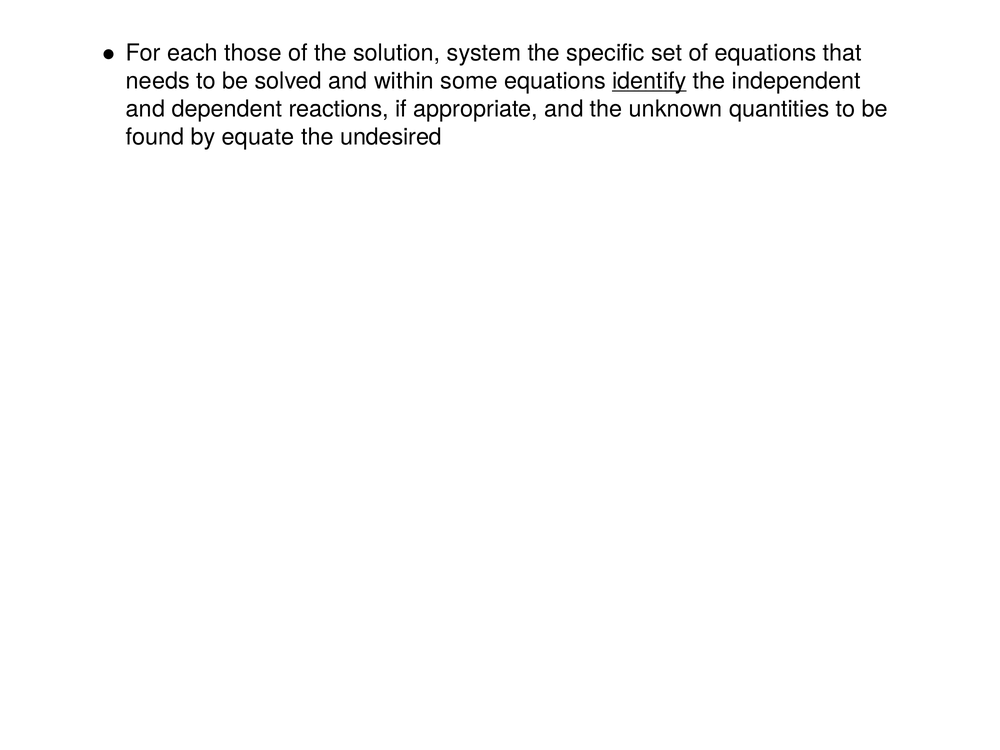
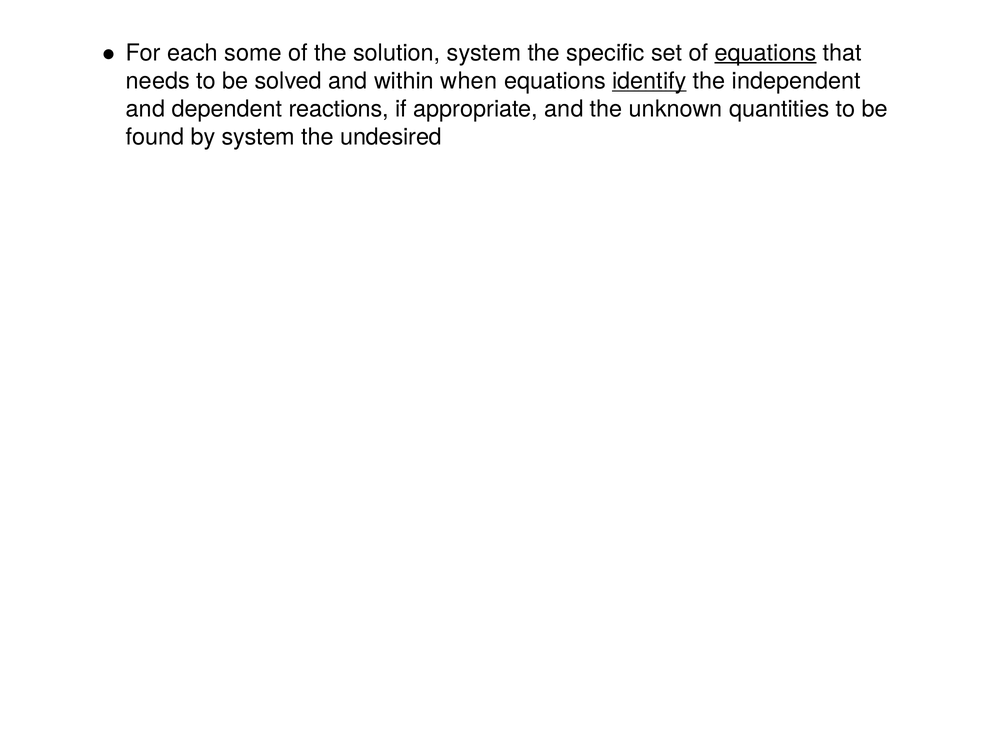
those: those -> some
equations at (766, 53) underline: none -> present
some: some -> when
by equate: equate -> system
